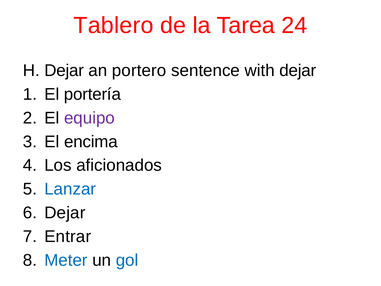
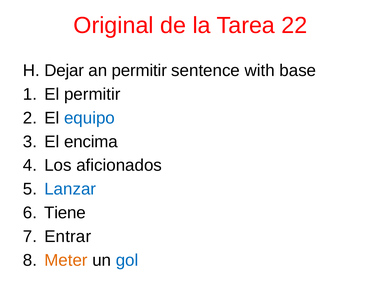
Tablero: Tablero -> Original
24: 24 -> 22
an portero: portero -> permitir
with dejar: dejar -> base
El portería: portería -> permitir
equipo colour: purple -> blue
Dejar at (65, 213): Dejar -> Tiene
Meter colour: blue -> orange
